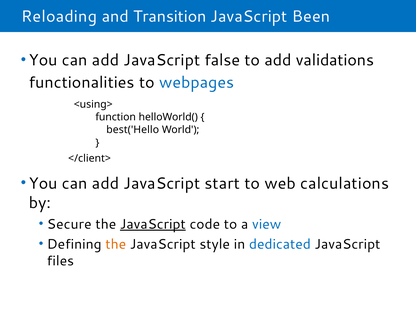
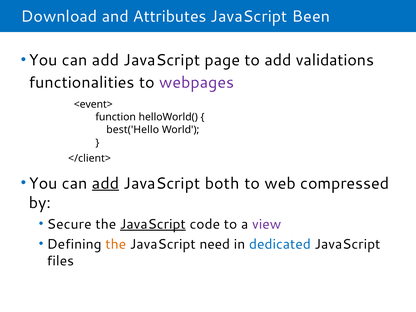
Reloading: Reloading -> Download
Transition: Transition -> Attributes
false: false -> page
webpages colour: blue -> purple
<using>: <using> -> <event>
add at (106, 183) underline: none -> present
start: start -> both
calculations: calculations -> compressed
view colour: blue -> purple
style: style -> need
